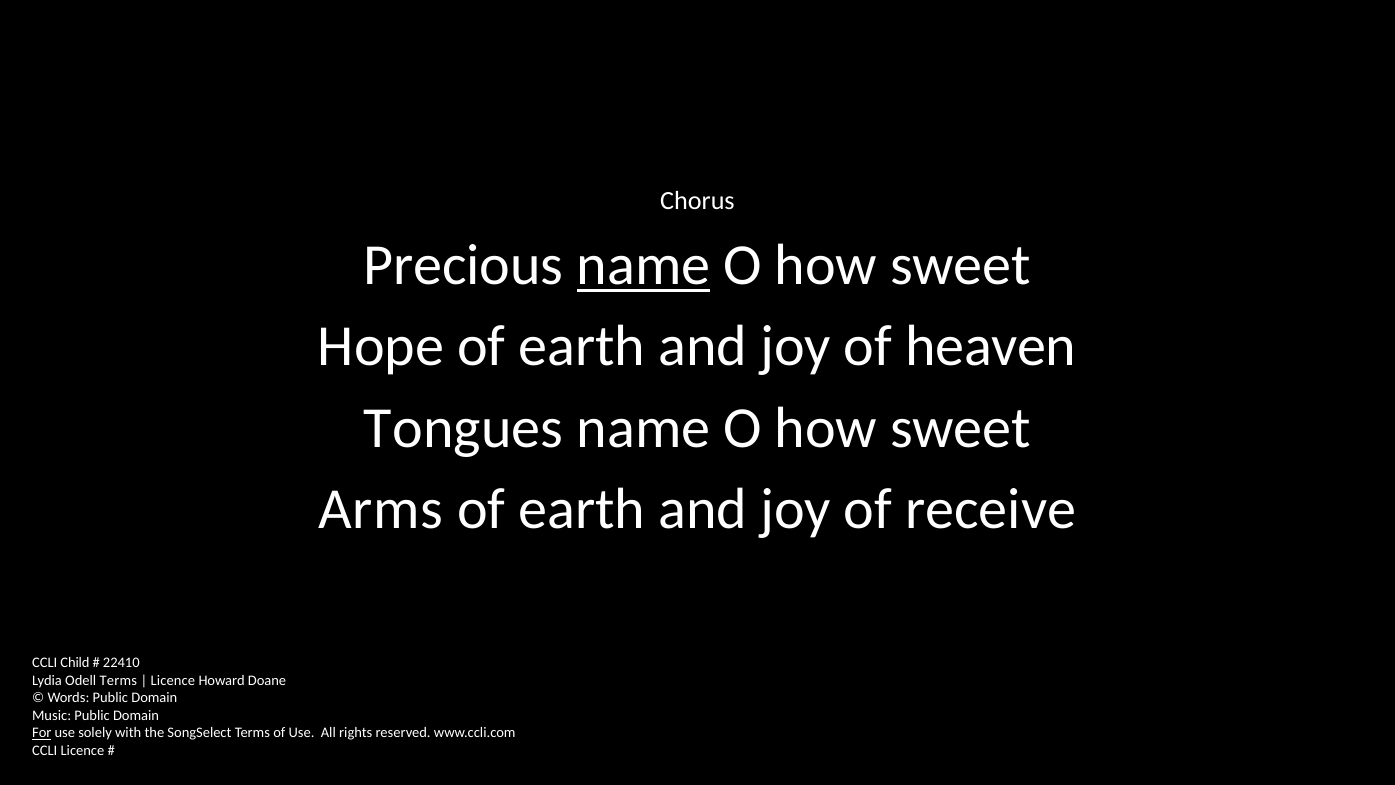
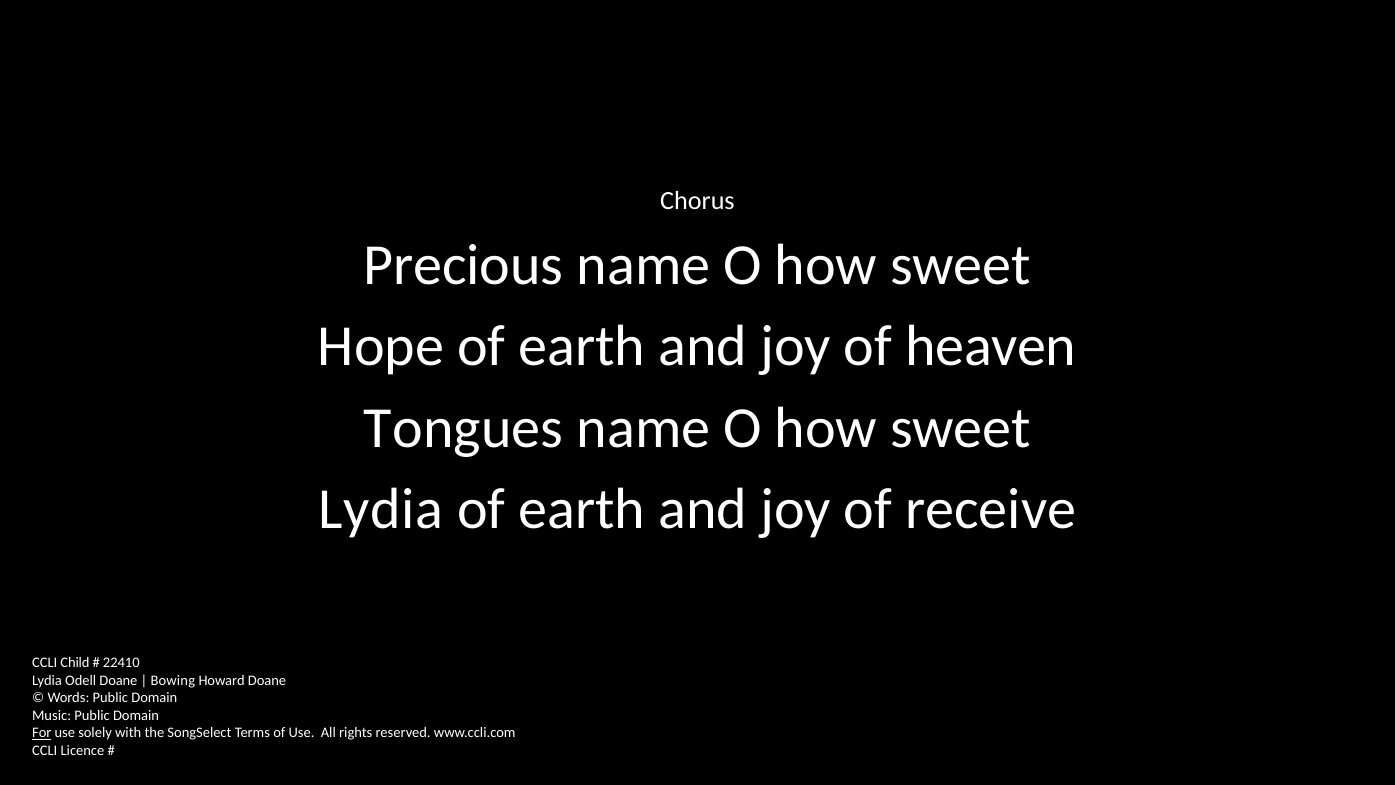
name at (643, 265) underline: present -> none
Arms at (381, 509): Arms -> Lydia
Odell Terms: Terms -> Doane
Licence at (173, 680): Licence -> Bowing
